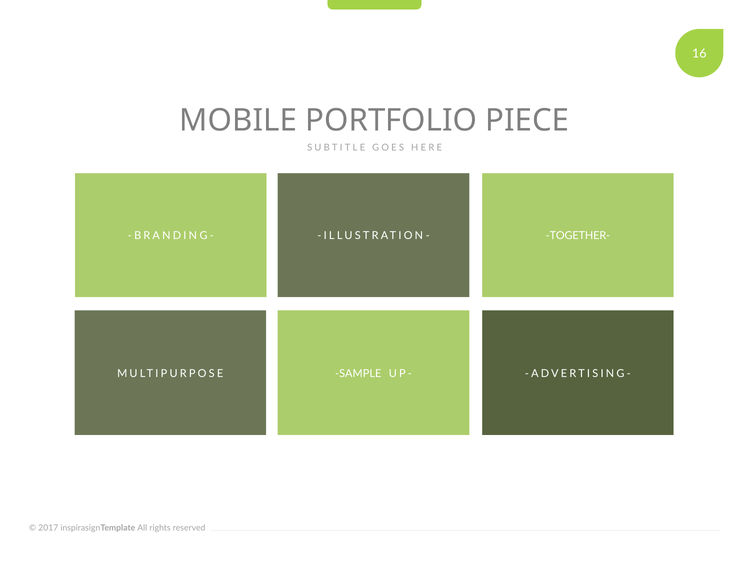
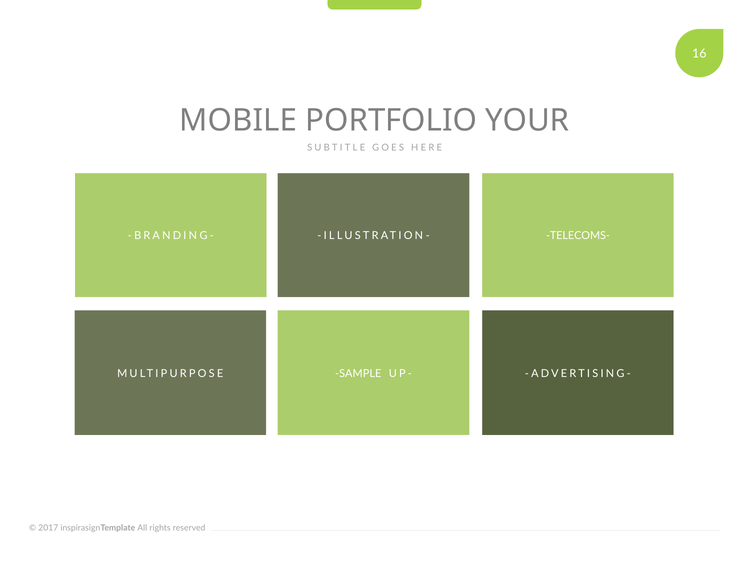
PIECE: PIECE -> YOUR
TOGETHER-: TOGETHER- -> TELECOMS-
